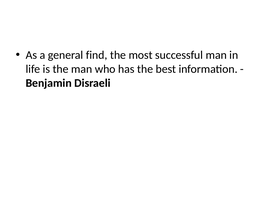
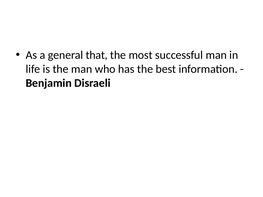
find: find -> that
